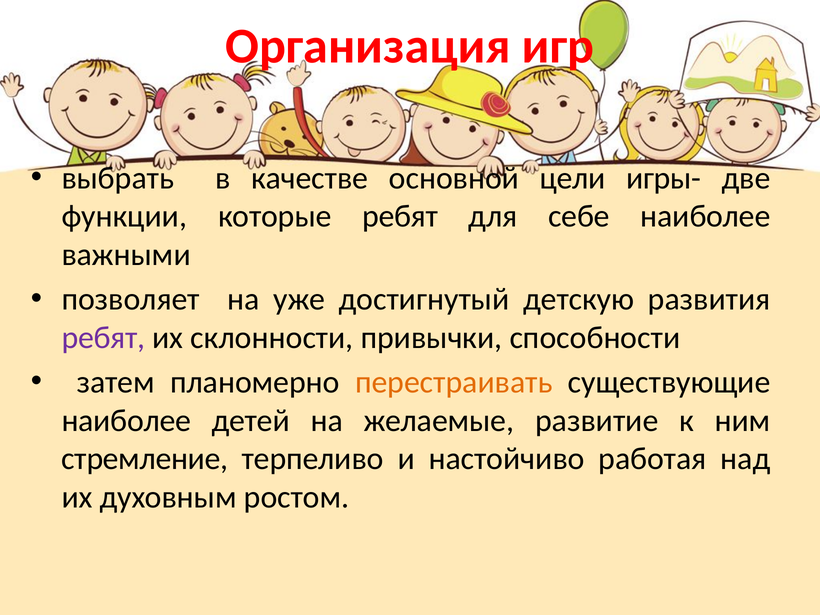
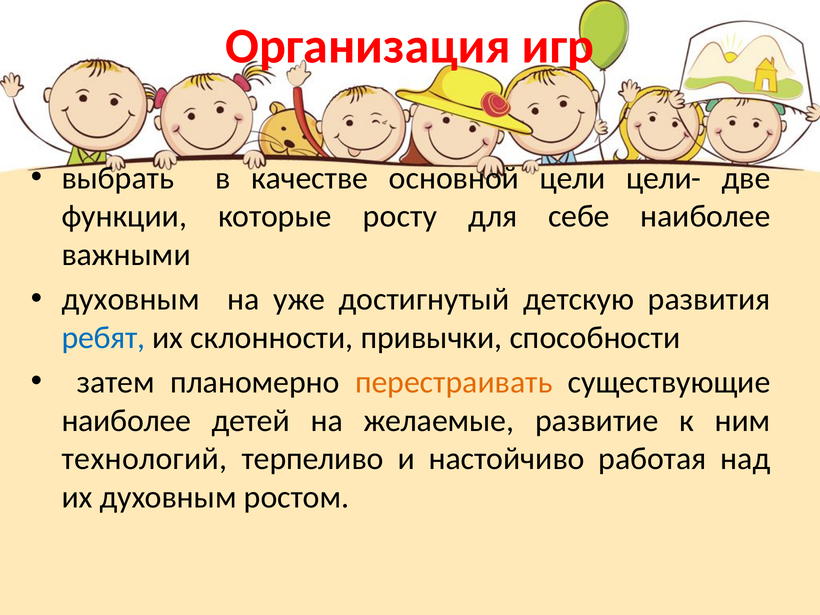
игры-: игры- -> цели-
которые ребят: ребят -> росту
позволяет at (131, 299): позволяет -> духовным
ребят at (103, 338) colour: purple -> blue
стремление: стремление -> технологий
